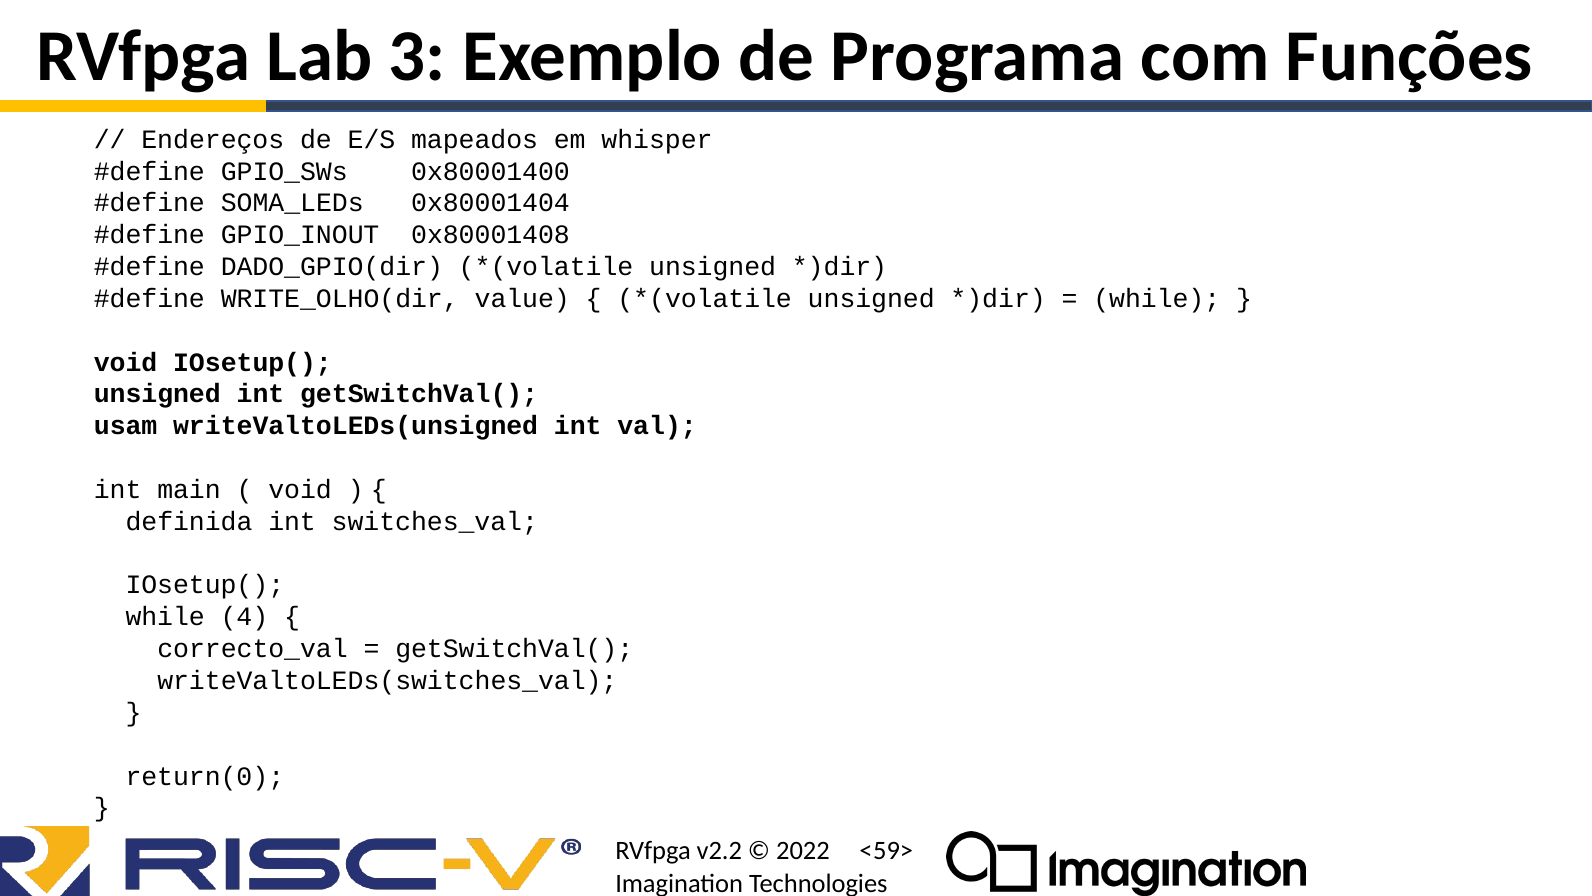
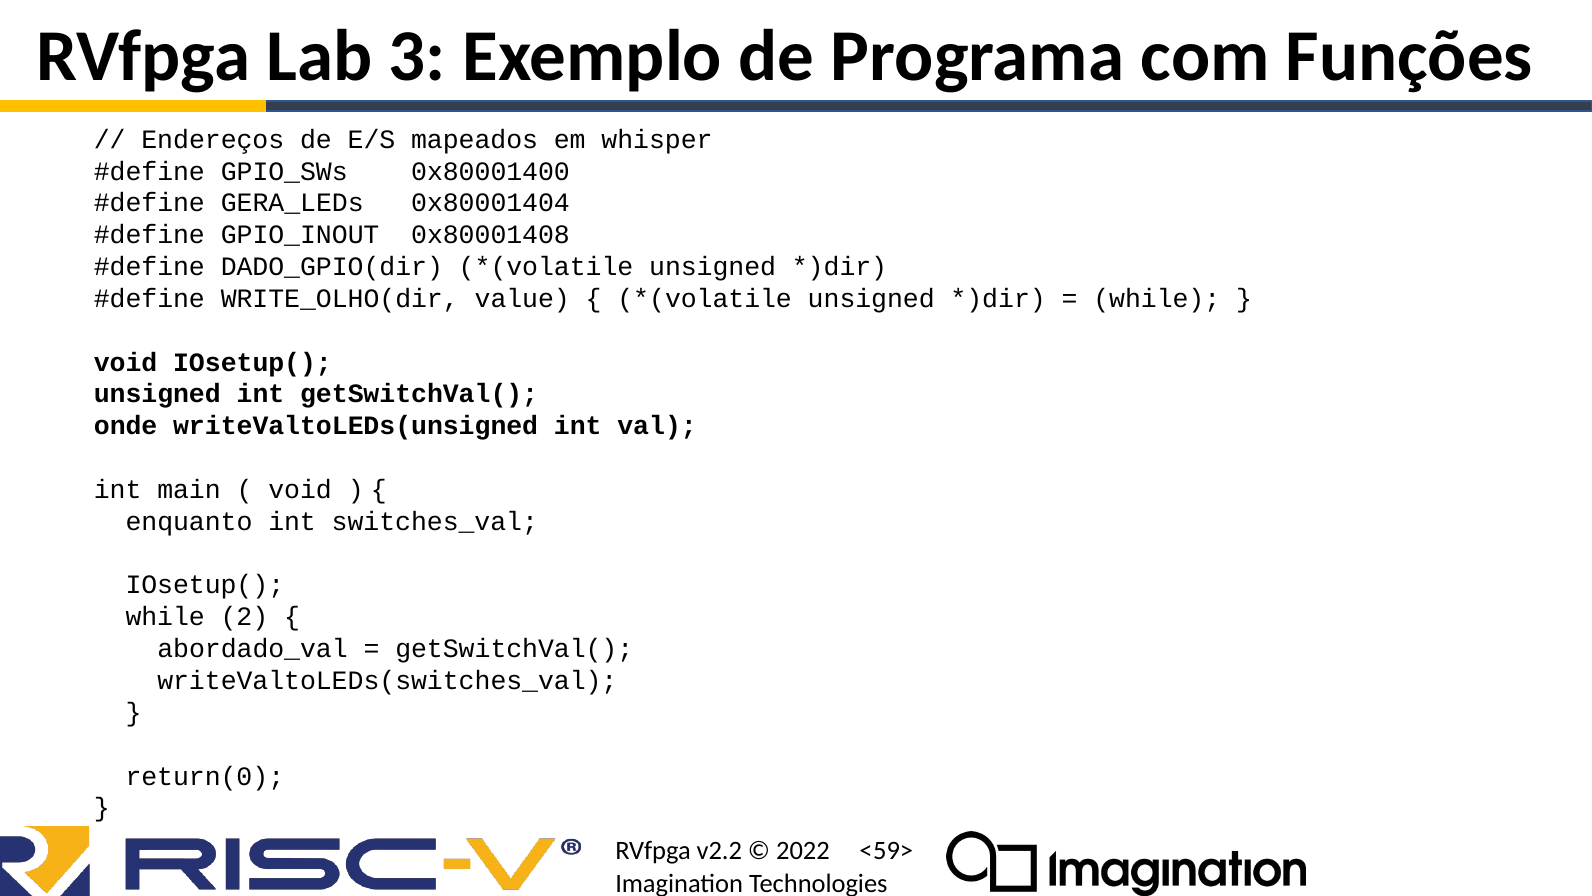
SOMA_LEDs: SOMA_LEDs -> GERA_LEDs
usam: usam -> onde
definida: definida -> enquanto
4: 4 -> 2
correcto_val: correcto_val -> abordado_val
